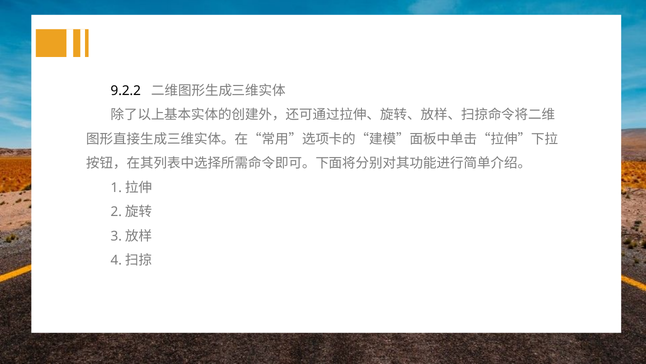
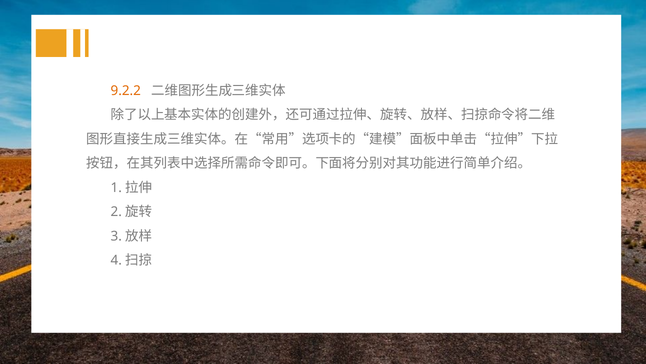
9.2.2 colour: black -> orange
